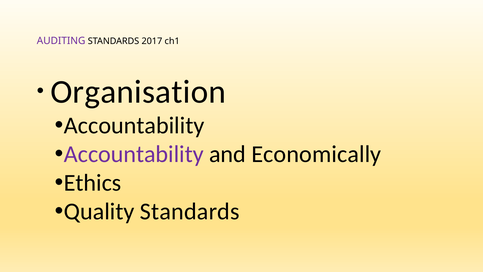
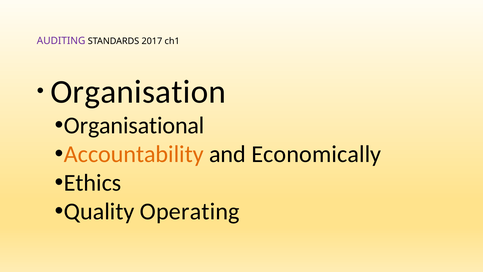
Accountability at (134, 125): Accountability -> Organisational
Accountability at (134, 154) colour: purple -> orange
Quality Standards: Standards -> Operating
